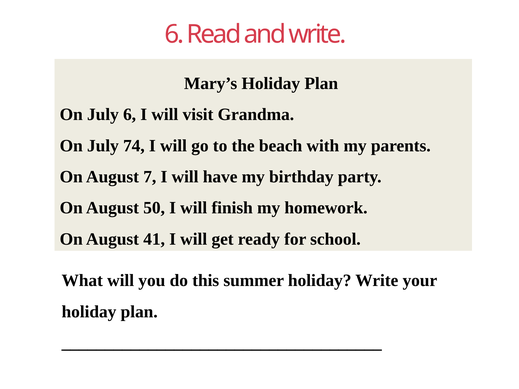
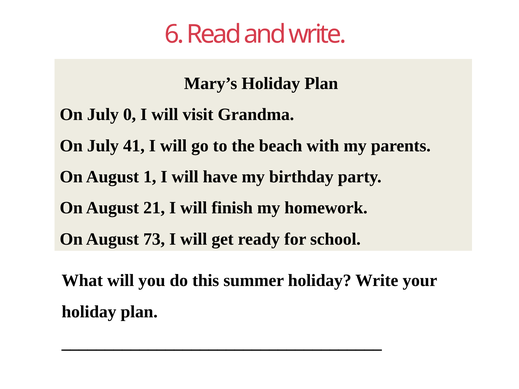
July 6: 6 -> 0
74: 74 -> 41
7: 7 -> 1
50: 50 -> 21
41: 41 -> 73
